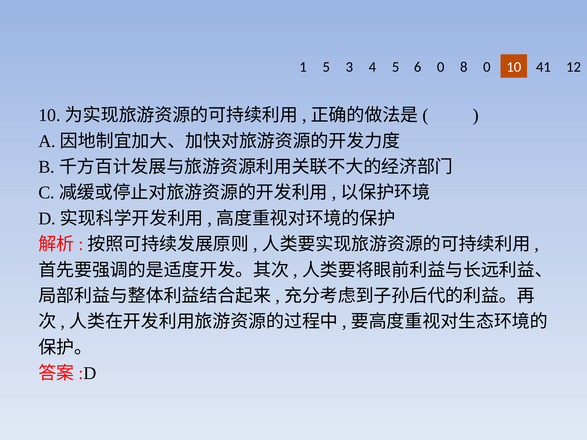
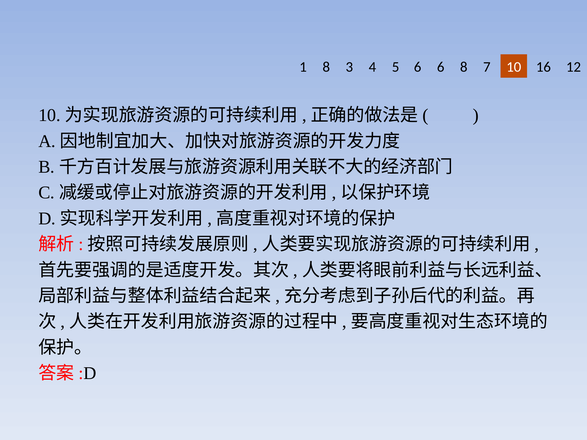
1 5: 5 -> 8
6 0: 0 -> 6
8 0: 0 -> 7
41: 41 -> 16
